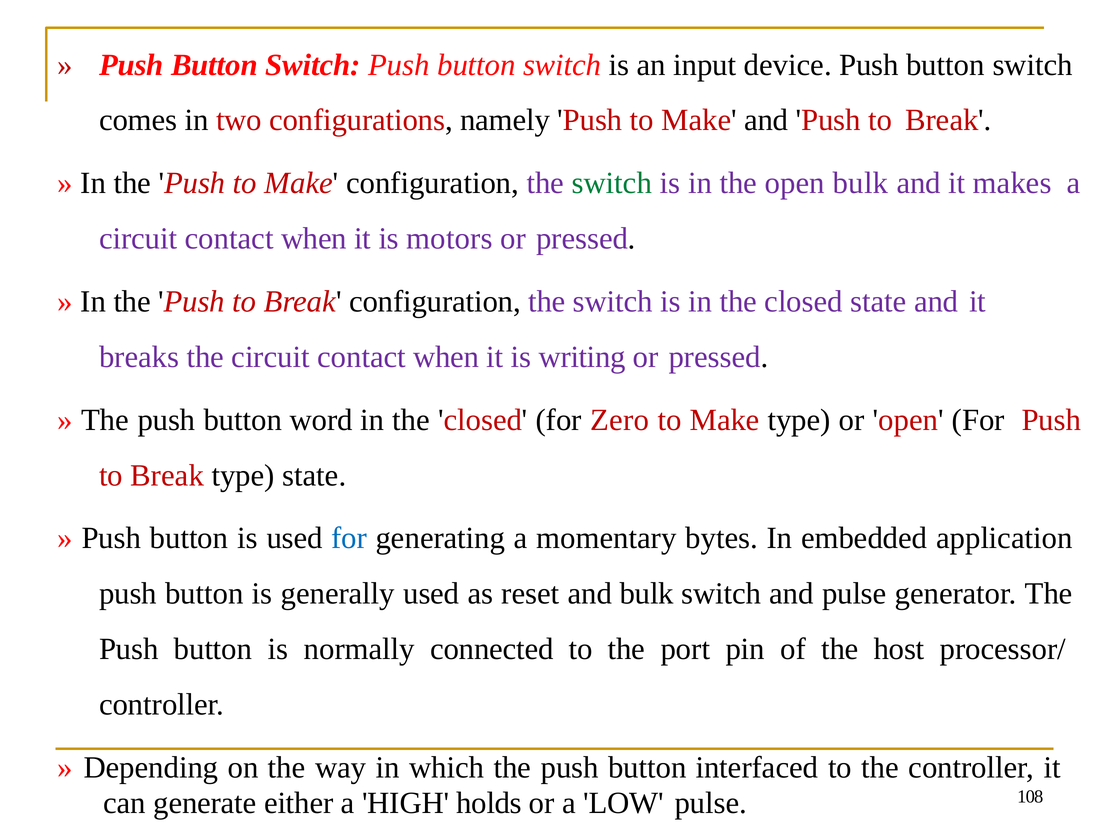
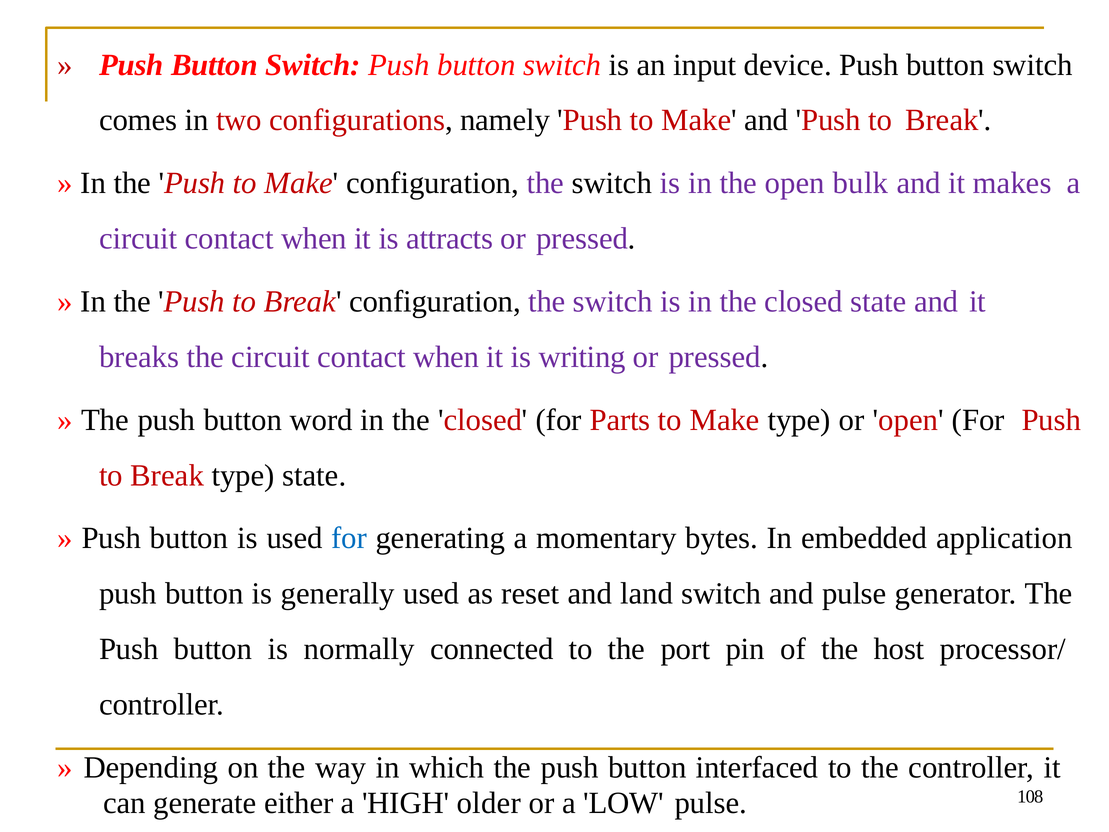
switch at (612, 183) colour: green -> black
motors: motors -> attracts
Zero: Zero -> Parts
and bulk: bulk -> land
holds: holds -> older
